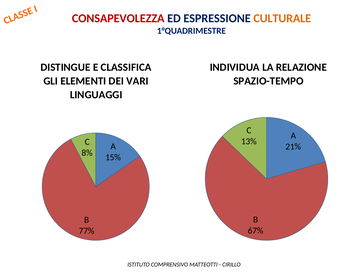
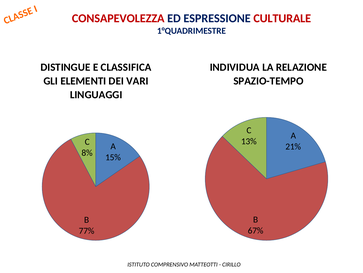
CULTURALE colour: orange -> red
